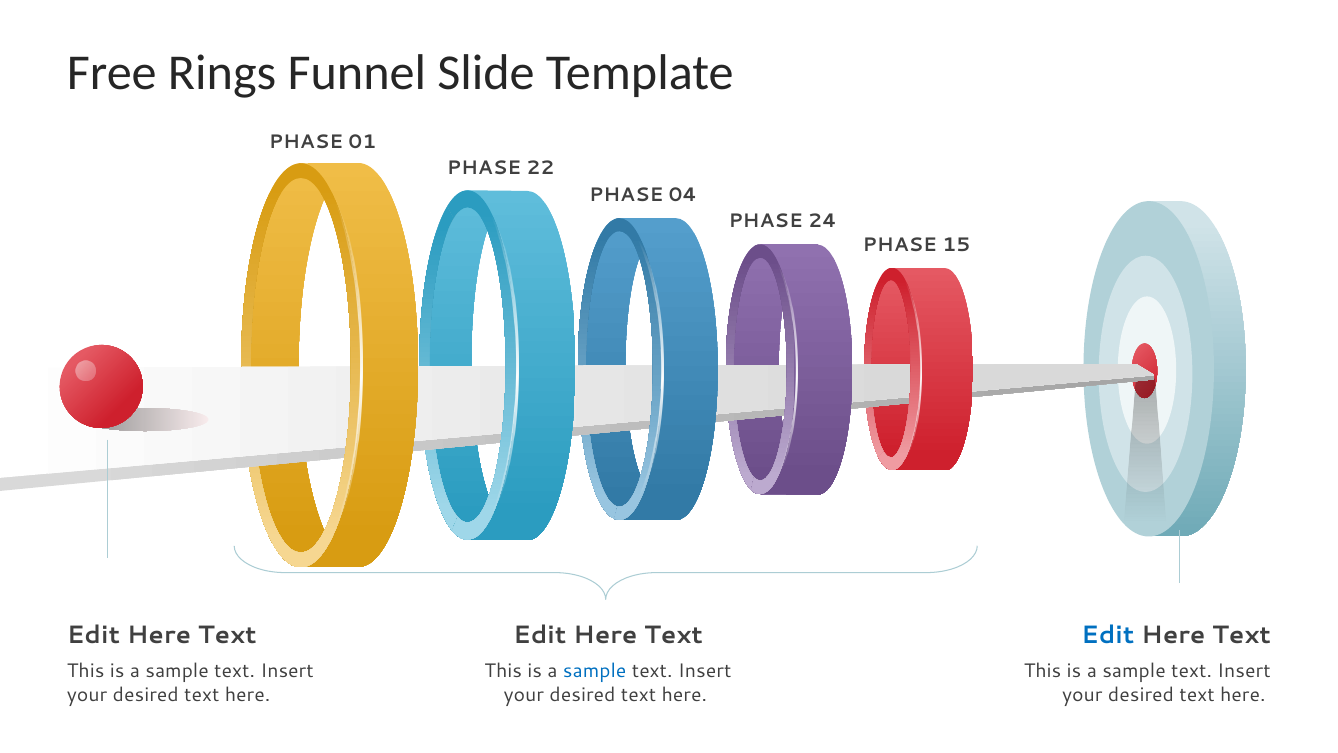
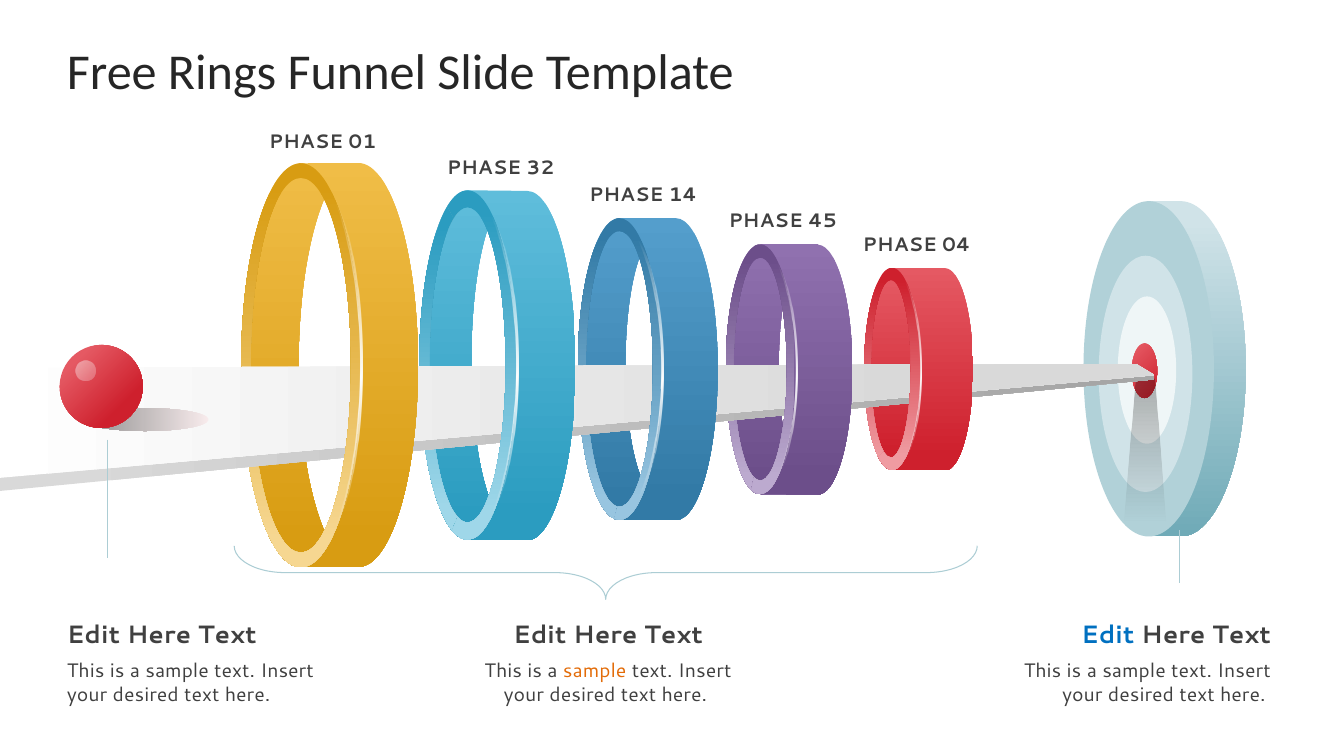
22: 22 -> 32
04: 04 -> 14
24: 24 -> 45
15: 15 -> 04
sample at (595, 671) colour: blue -> orange
